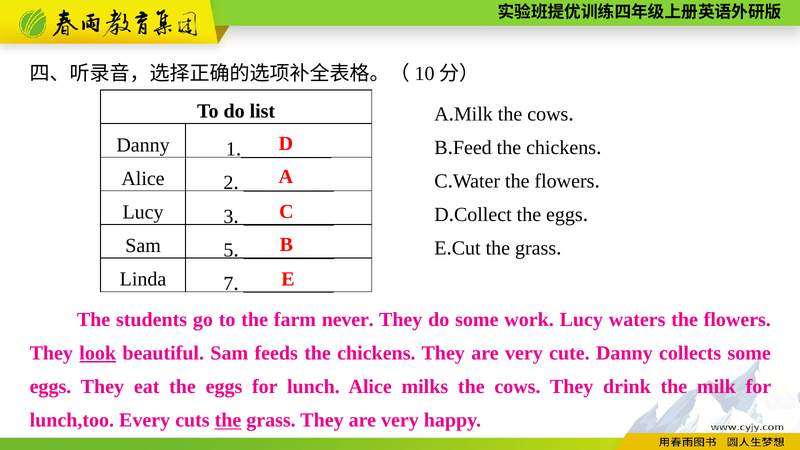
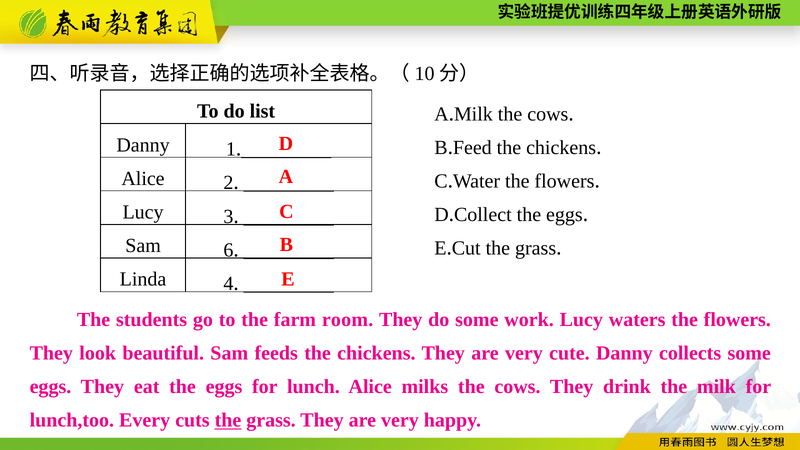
5: 5 -> 6
7: 7 -> 4
never: never -> room
look underline: present -> none
